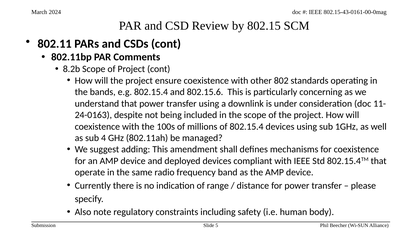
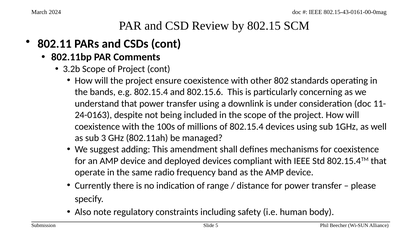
8.2b: 8.2b -> 3.2b
4: 4 -> 3
